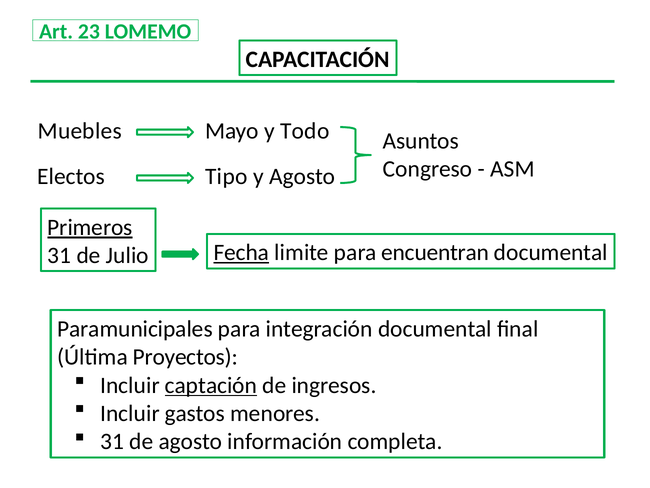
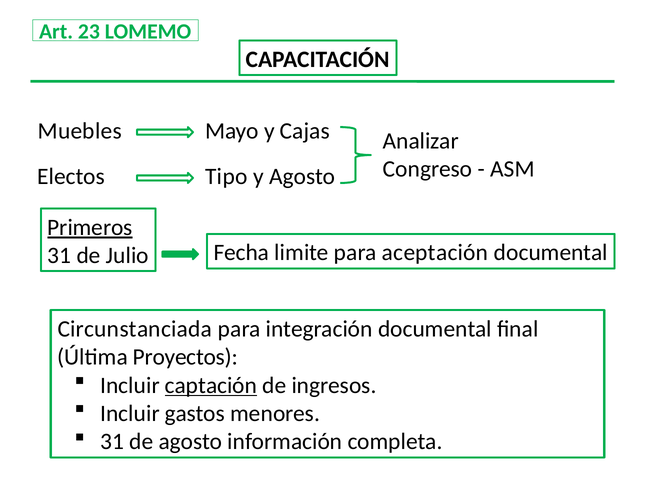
Todo: Todo -> Cajas
Asuntos: Asuntos -> Analizar
Fecha underline: present -> none
encuentran: encuentran -> aceptación
Paramunicipales: Paramunicipales -> Circunstanciada
